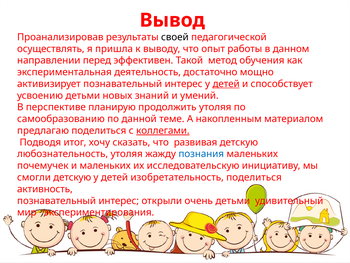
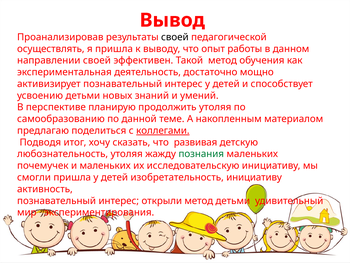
направлении перед: перед -> своей
детей at (226, 84) underline: present -> none
познания colour: blue -> green
смогли детскую: детскую -> пришла
изобретательность поделиться: поделиться -> инициативу
открыли очень: очень -> метод
